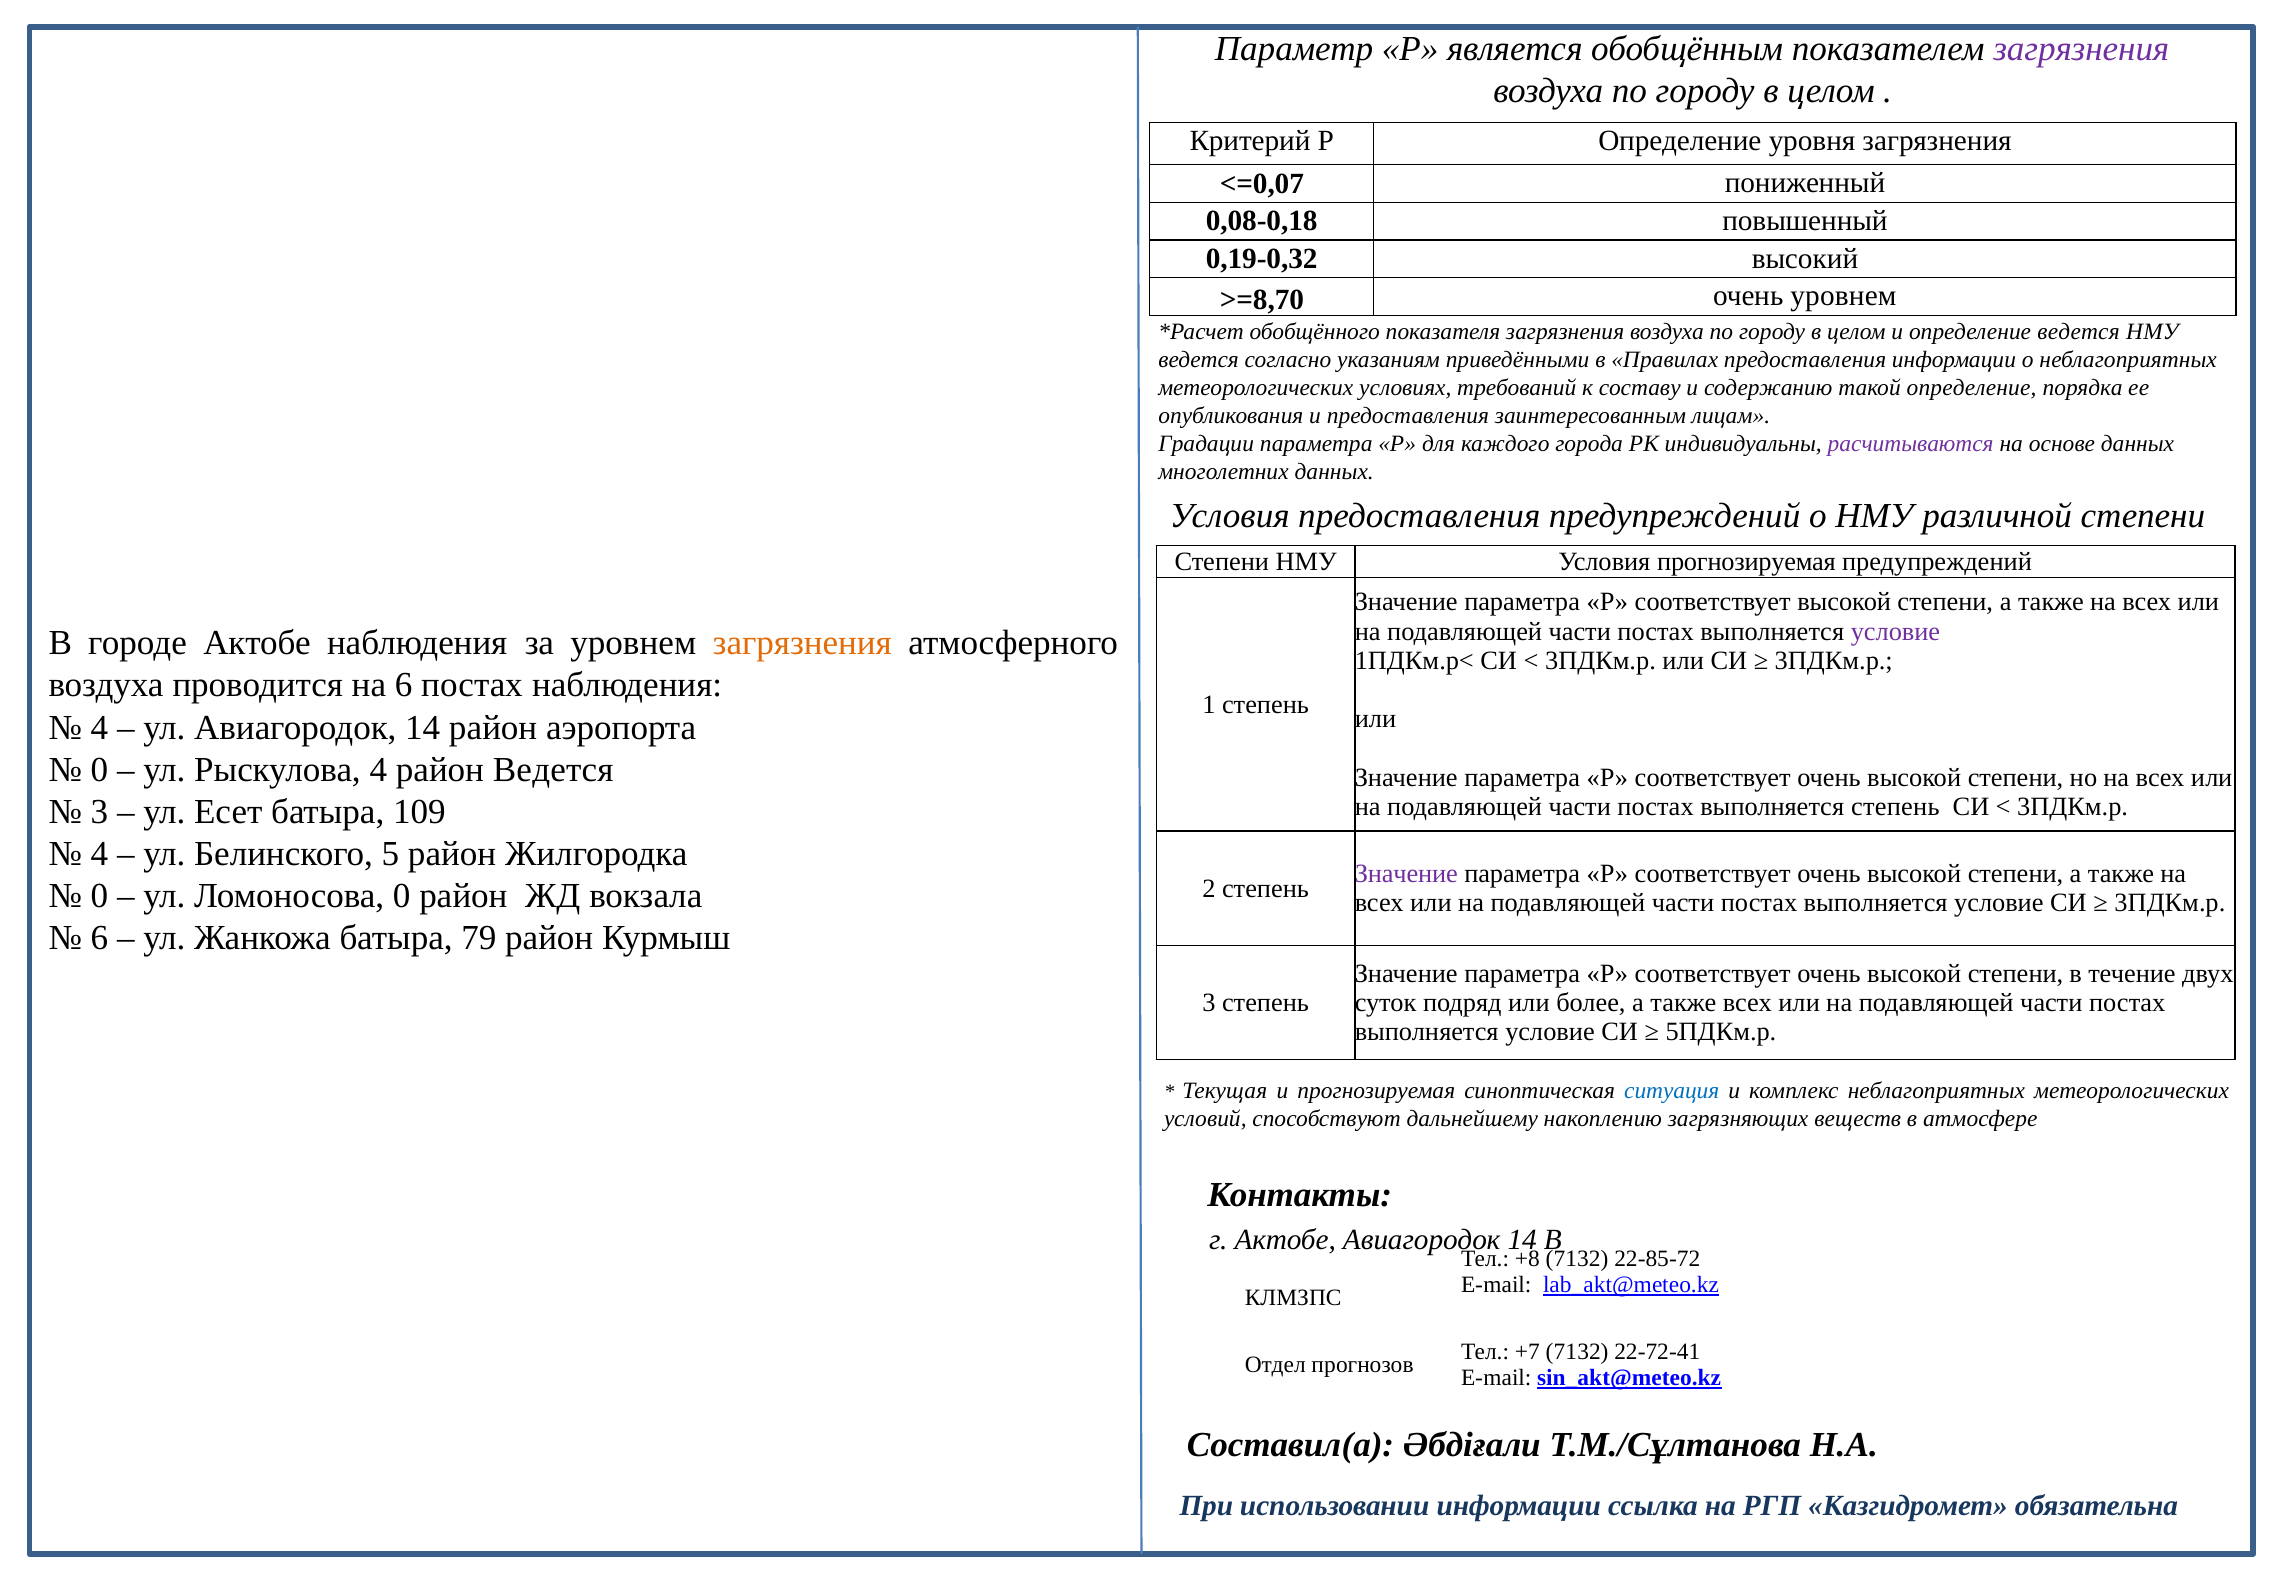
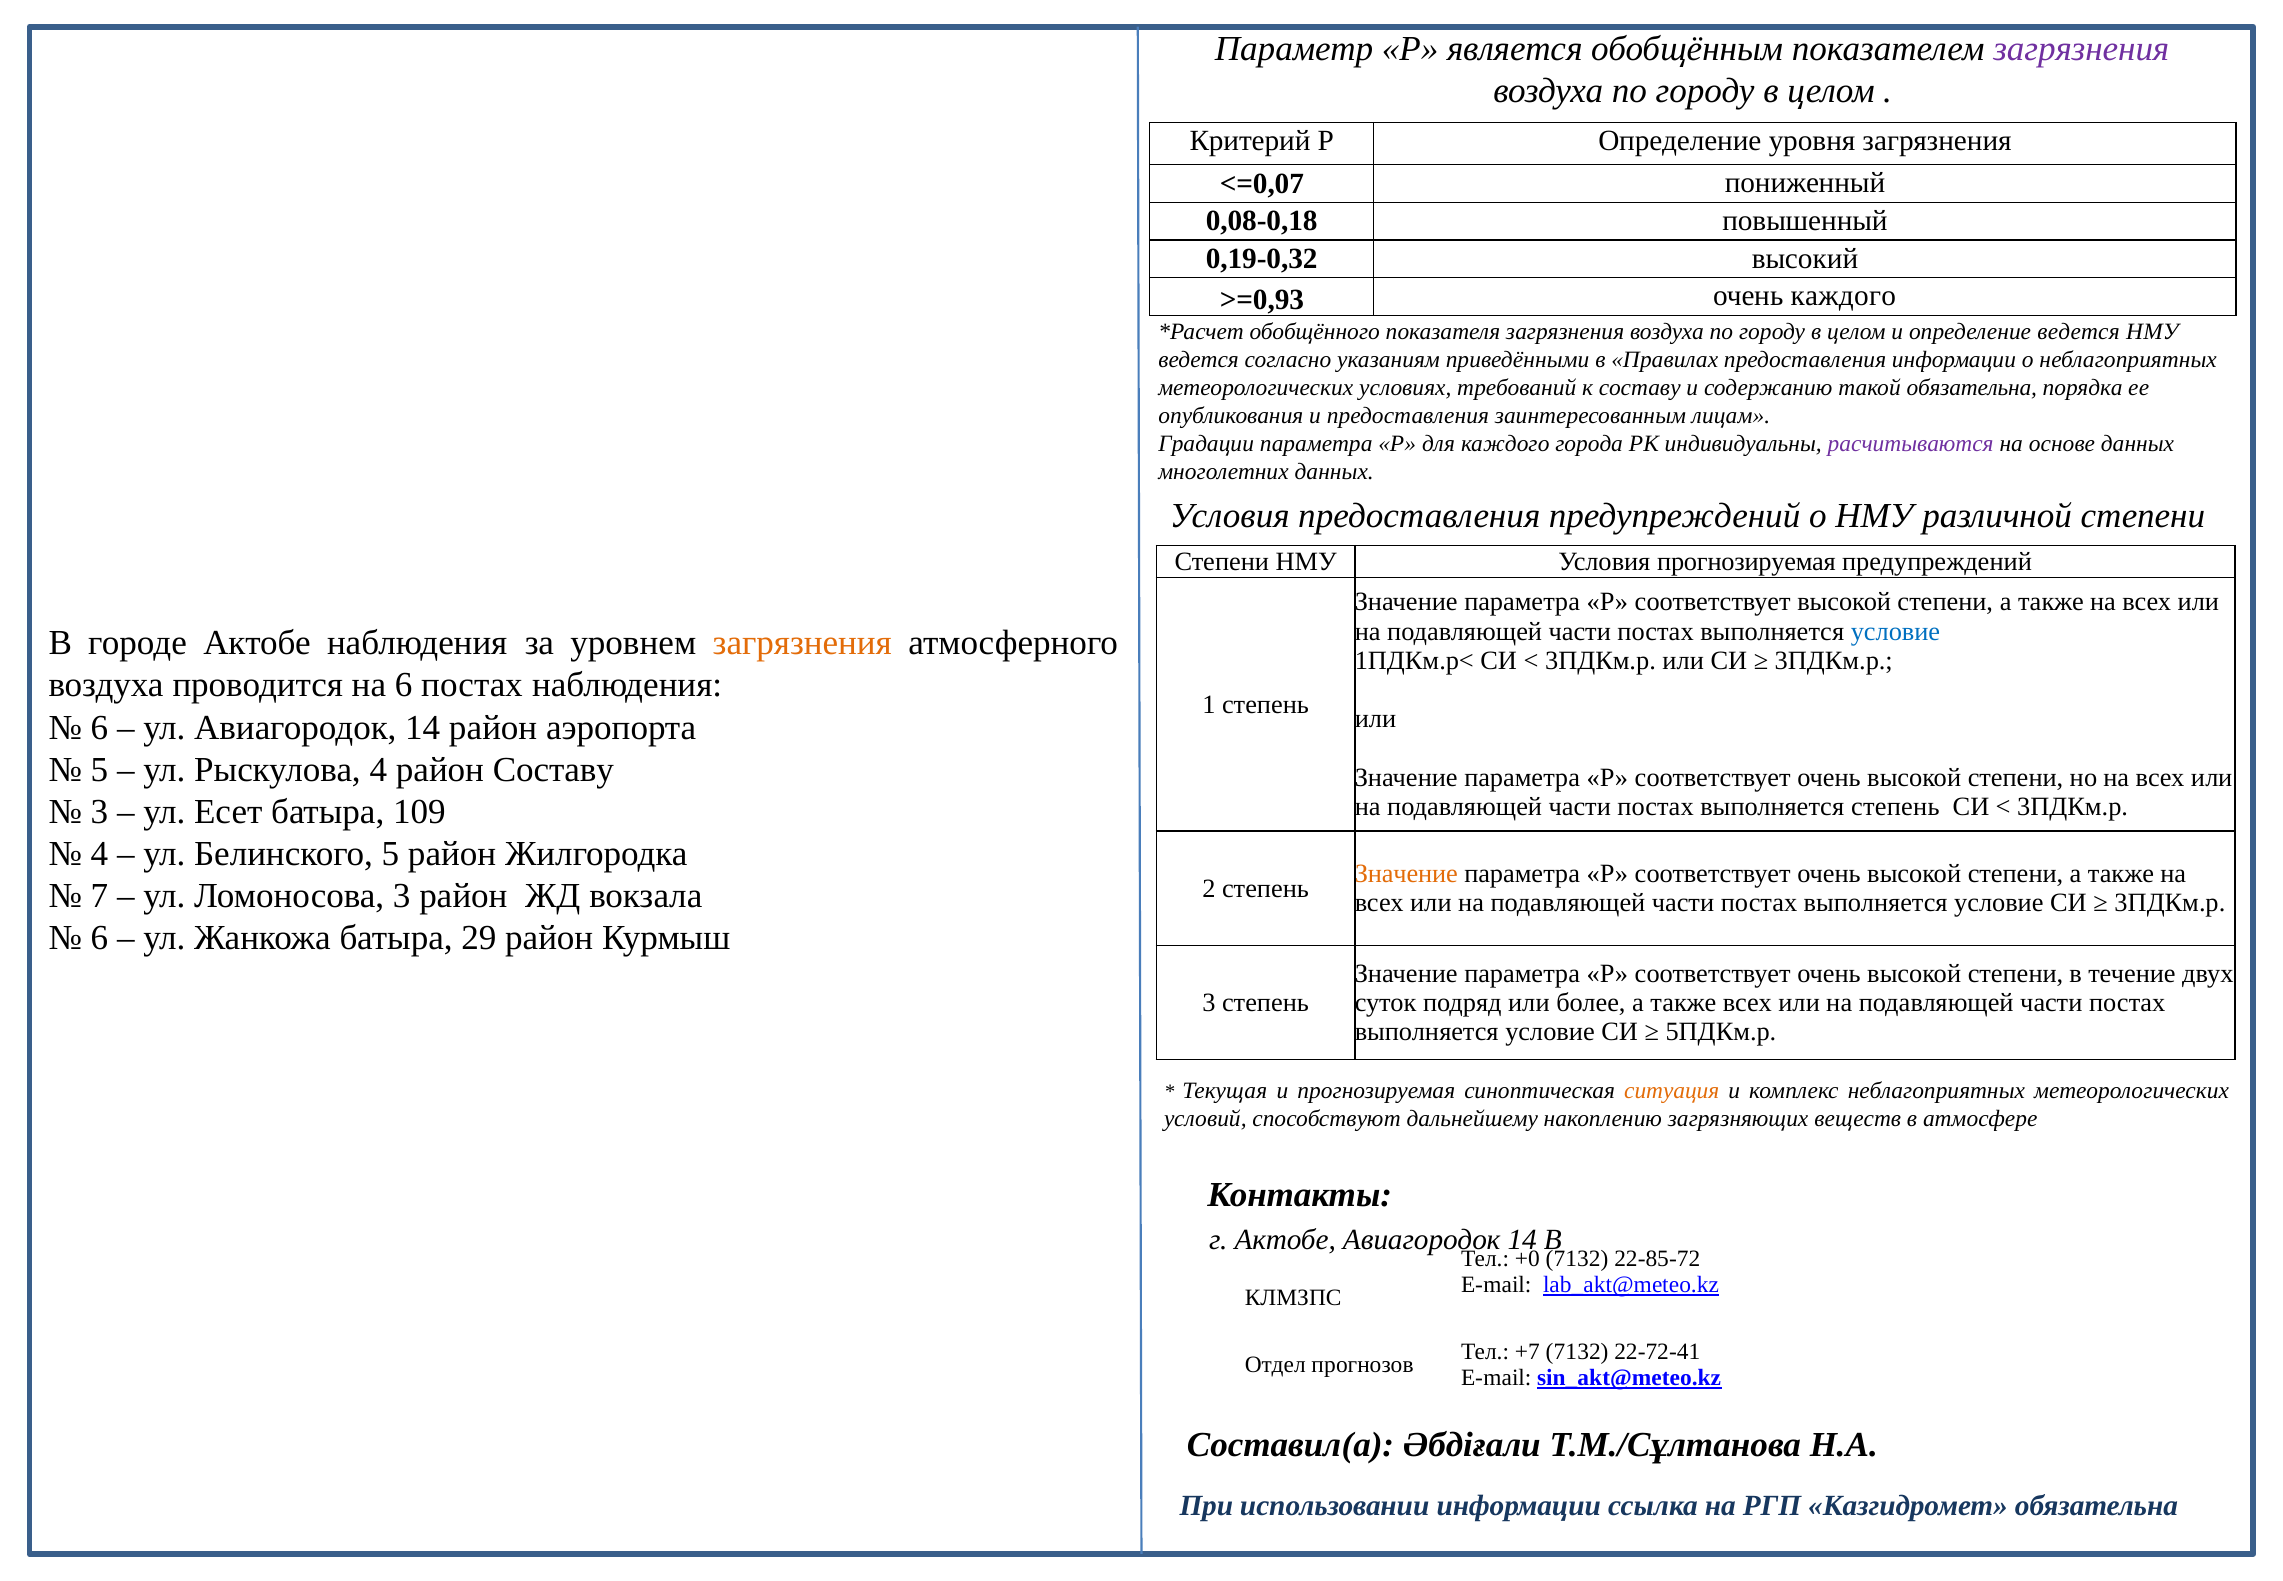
>=8,70: >=8,70 -> >=0,93
очень уровнем: уровнем -> каждого
такой определение: определение -> обязательна
условие at (1895, 631) colour: purple -> blue
4 at (99, 727): 4 -> 6
0 at (99, 769): 0 -> 5
район Ведется: Ведется -> Составу
Значение at (1406, 873) colour: purple -> orange
0 at (99, 896): 0 -> 7
Ломоносова 0: 0 -> 3
79: 79 -> 29
ситуация colour: blue -> orange
+8: +8 -> +0
